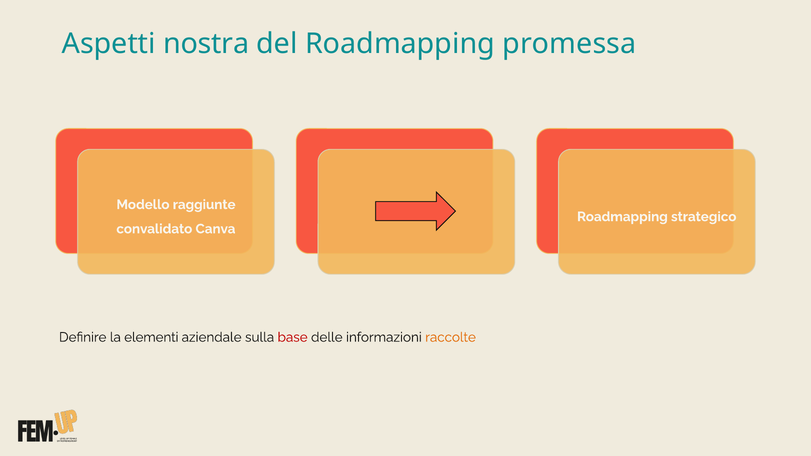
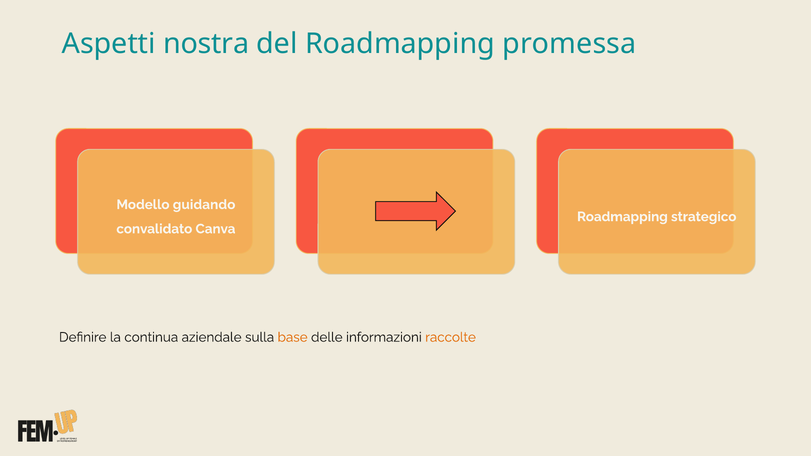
raggiunte: raggiunte -> guidando
elementi: elementi -> continua
base colour: red -> orange
